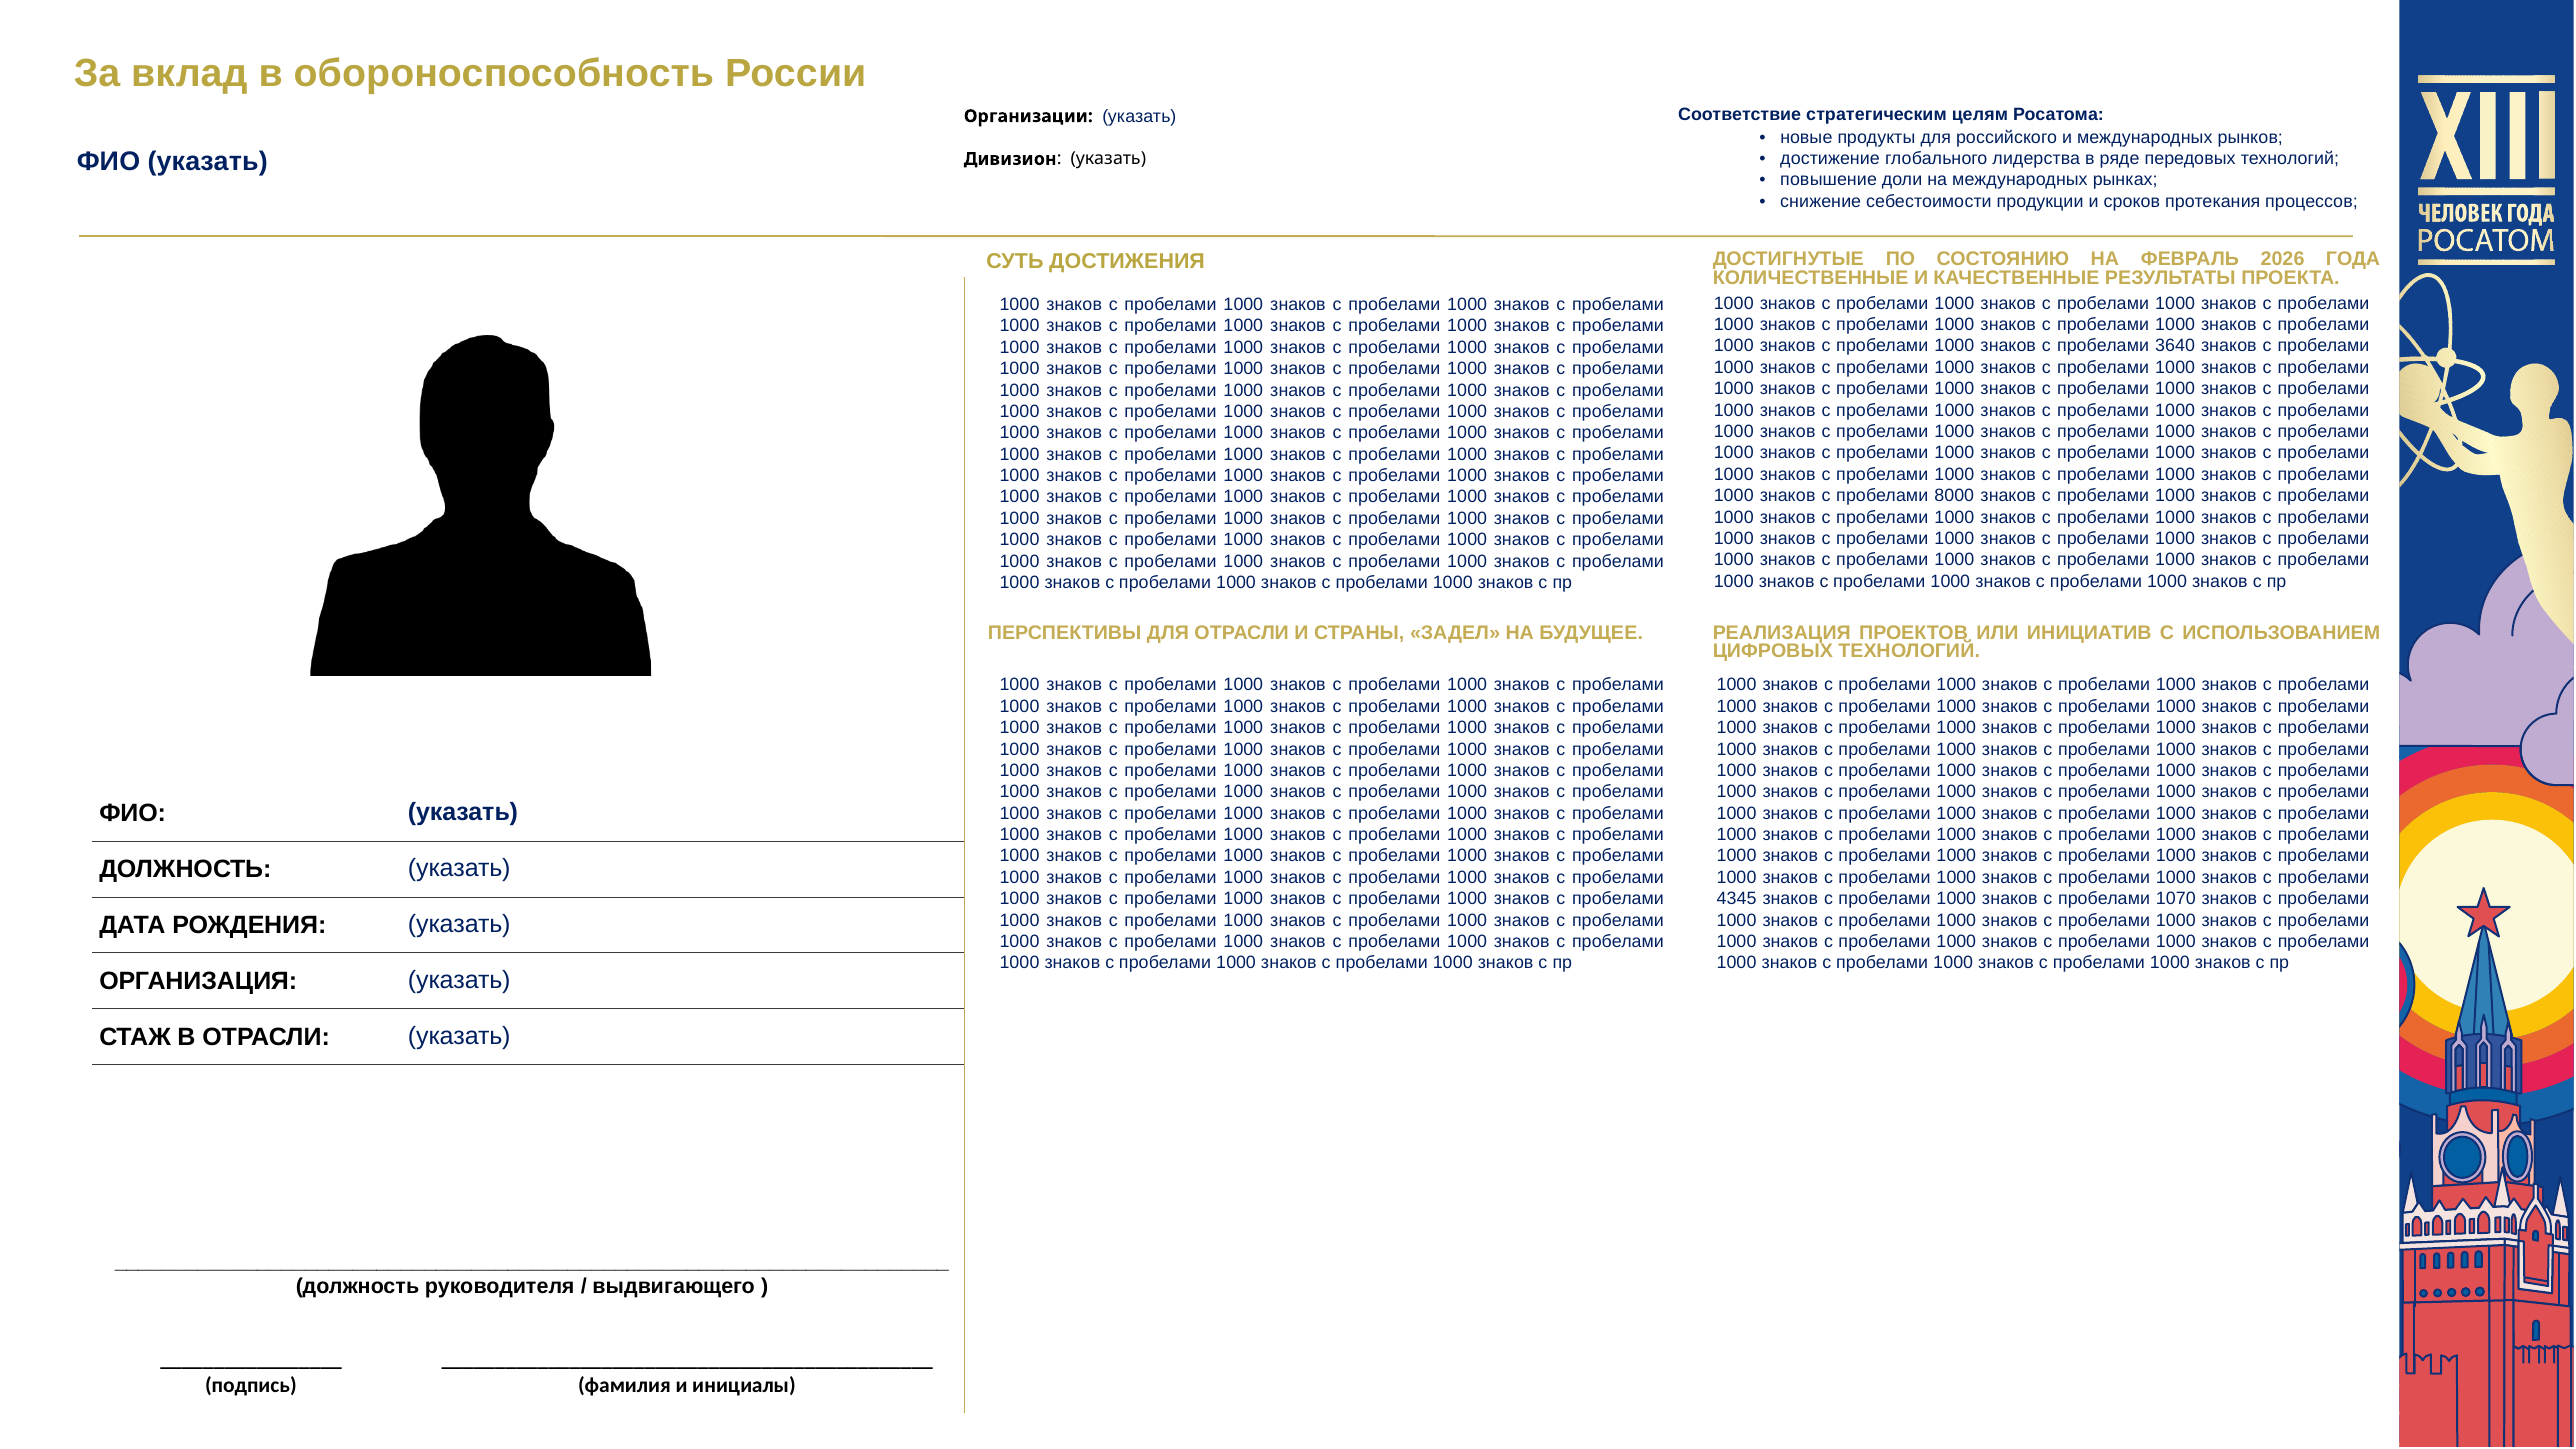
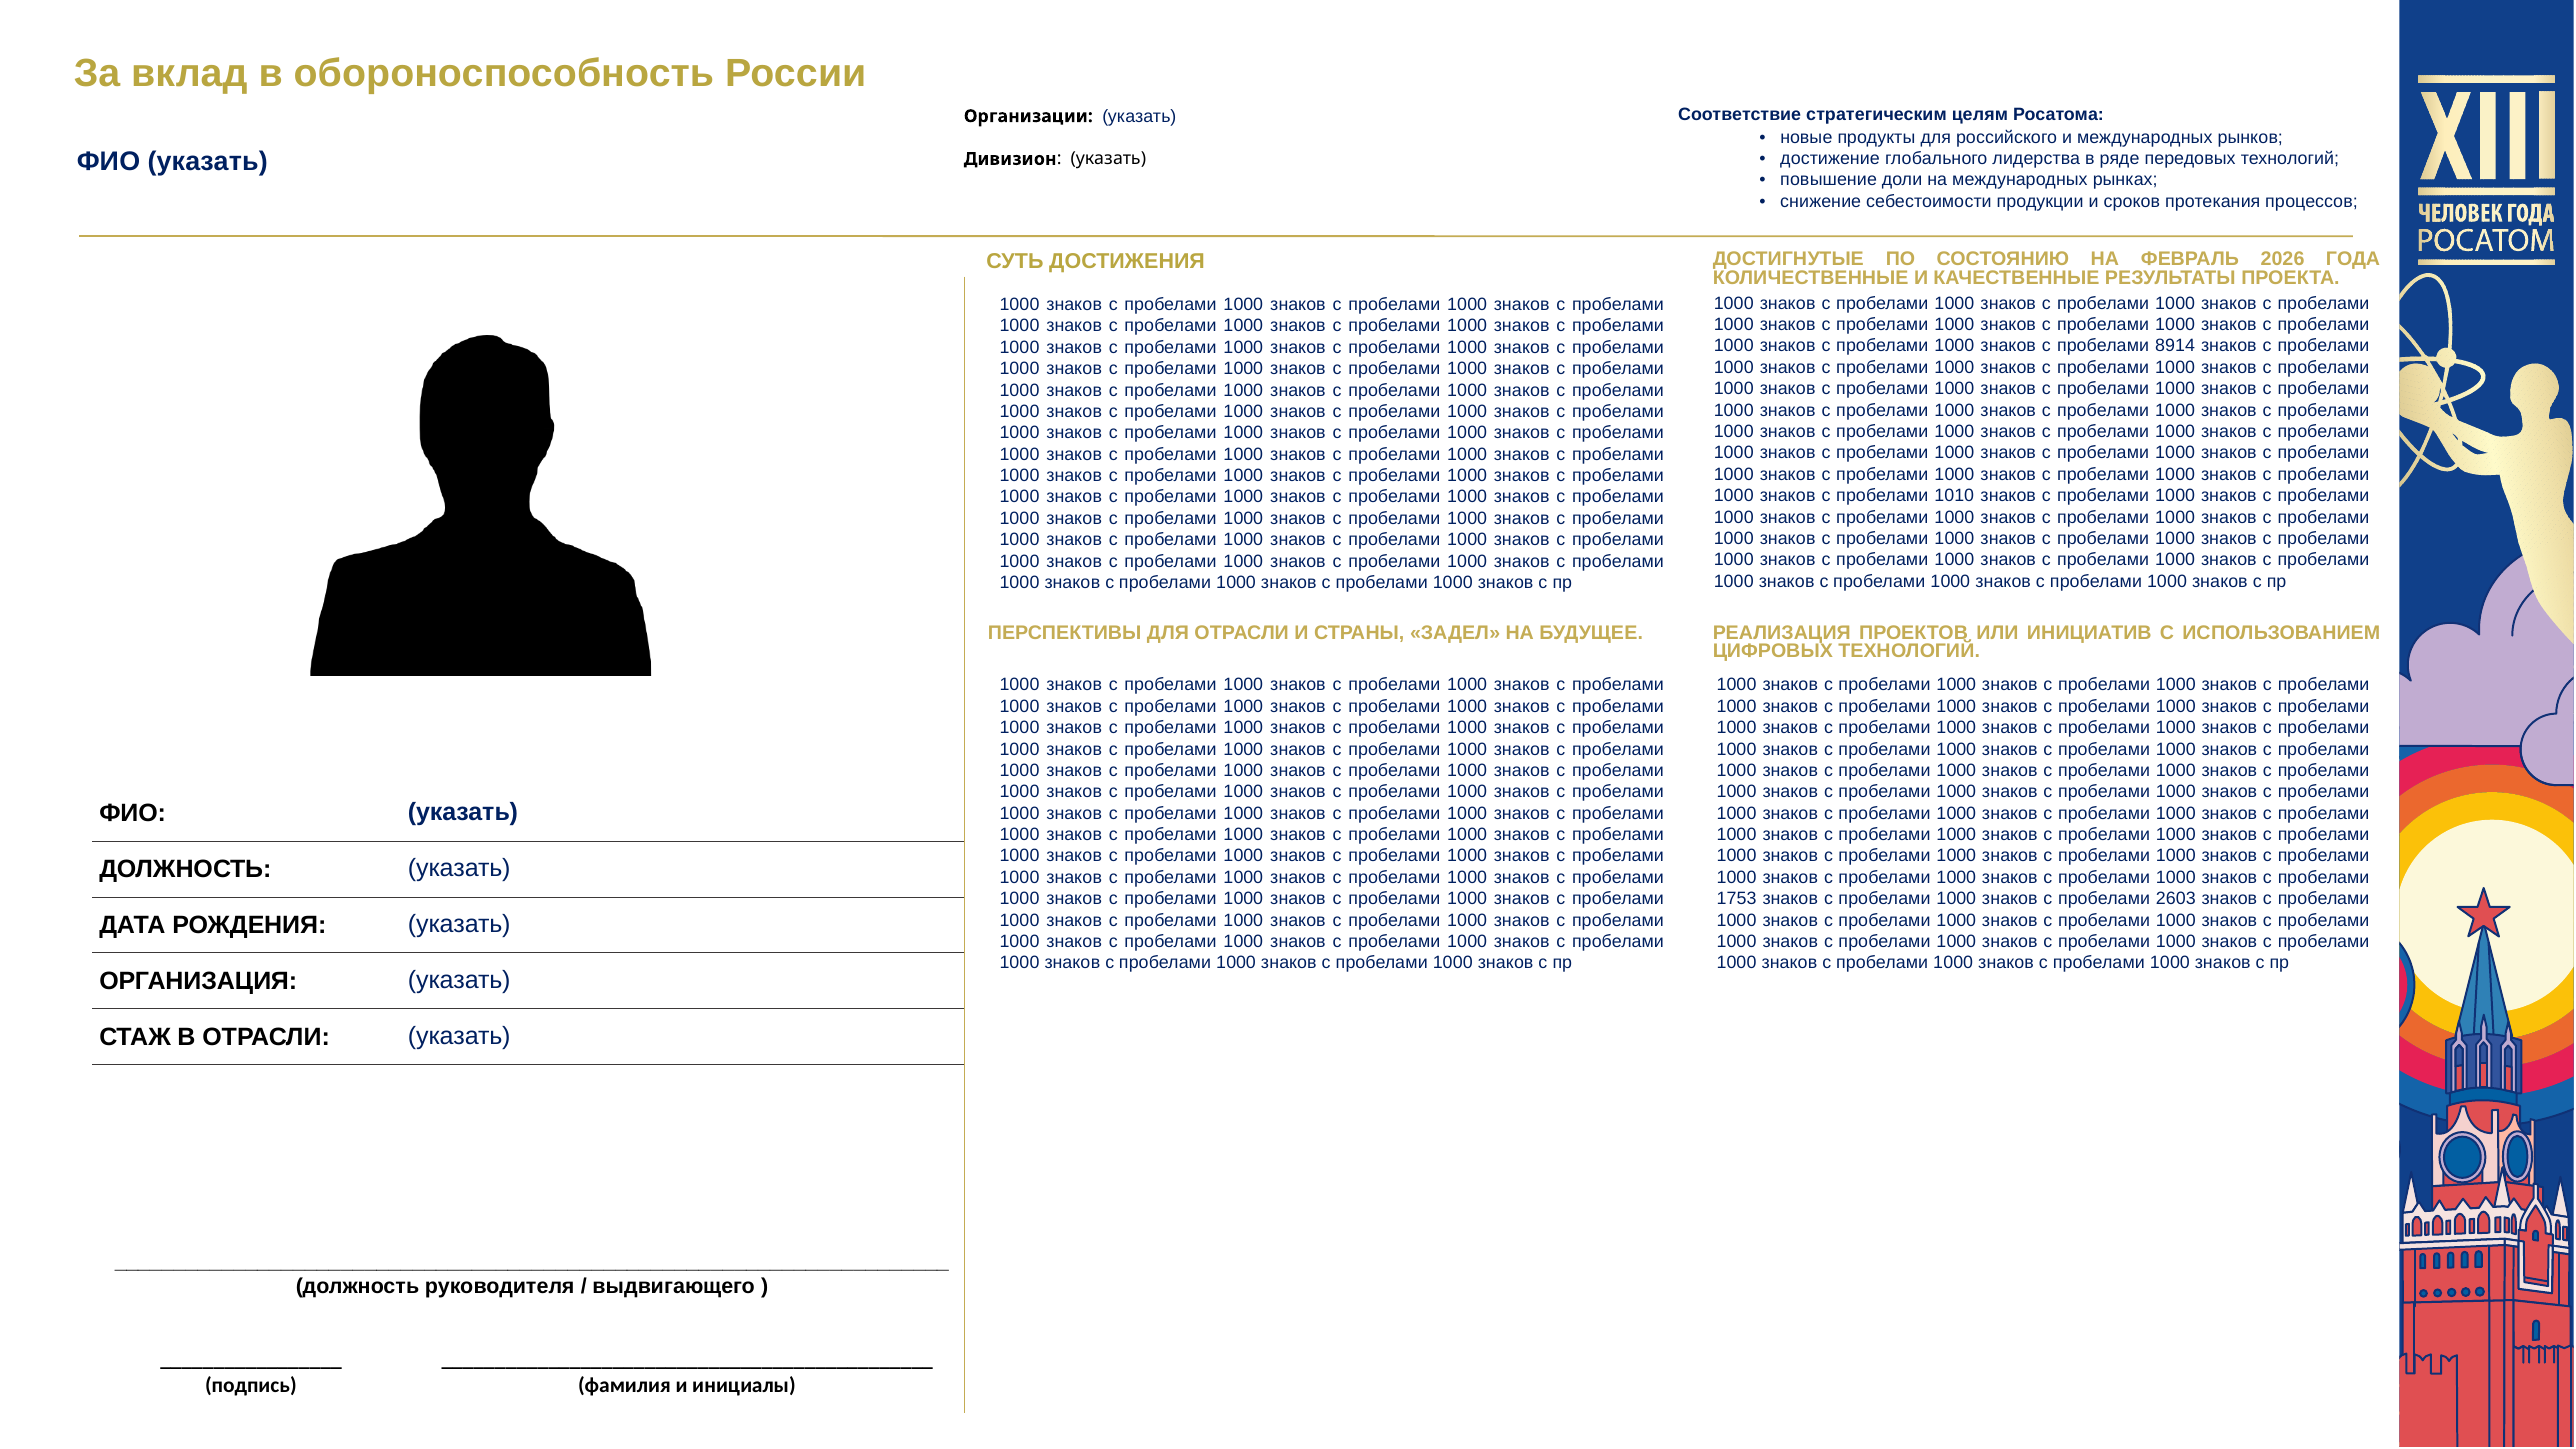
3640: 3640 -> 8914
8000: 8000 -> 1010
4345: 4345 -> 1753
1070: 1070 -> 2603
